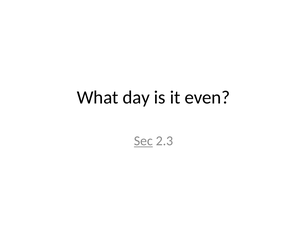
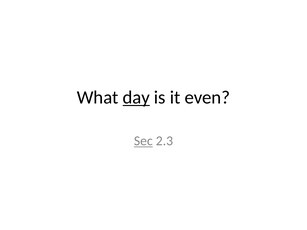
day underline: none -> present
